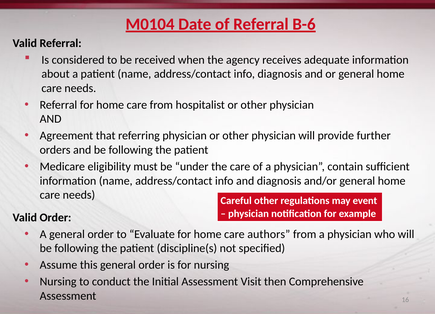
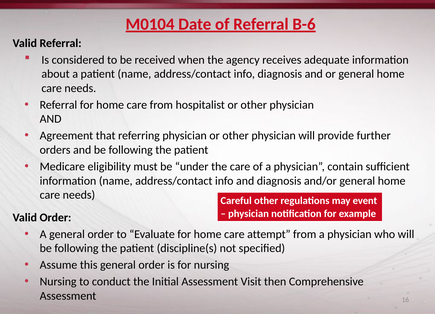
authors: authors -> attempt
